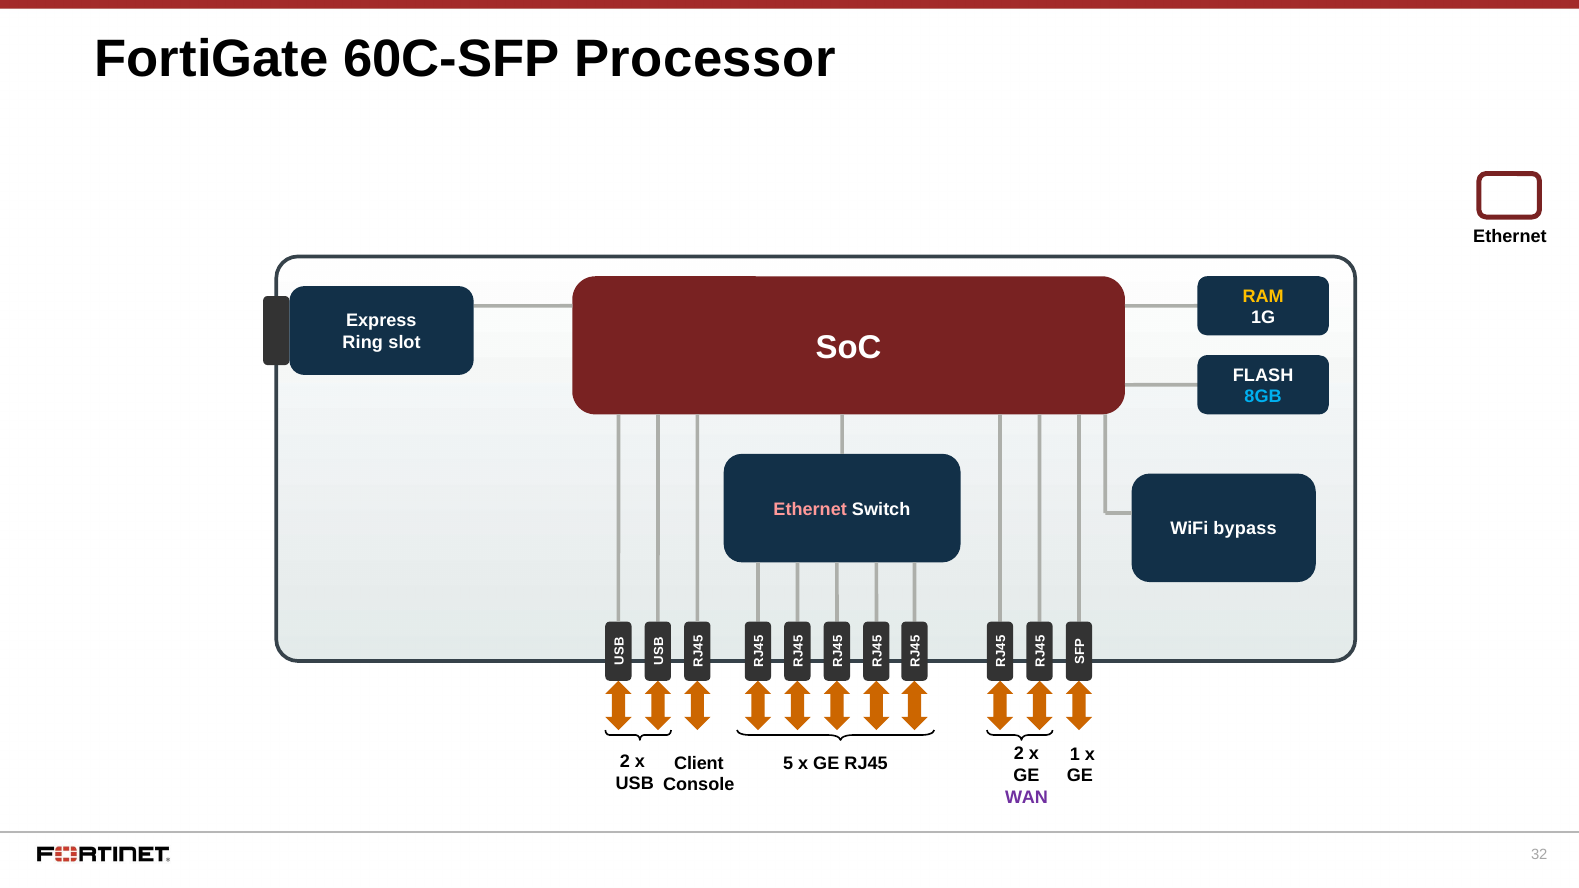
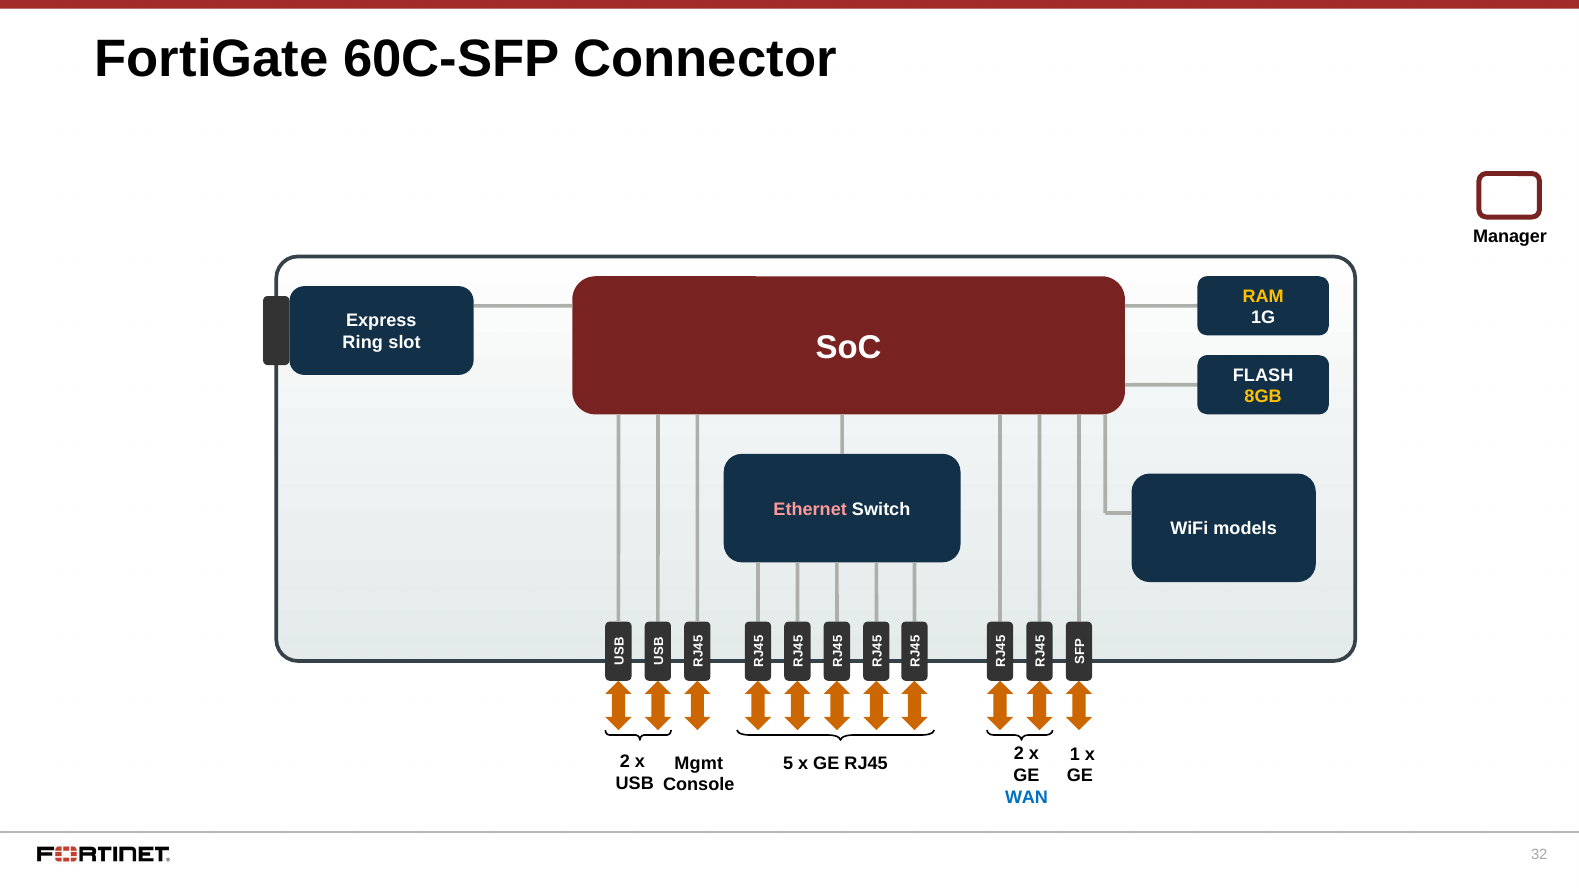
Processor: Processor -> Connector
Ethernet at (1510, 237): Ethernet -> Manager
8GB colour: light blue -> yellow
bypass: bypass -> models
Client: Client -> Mgmt
WAN colour: purple -> blue
